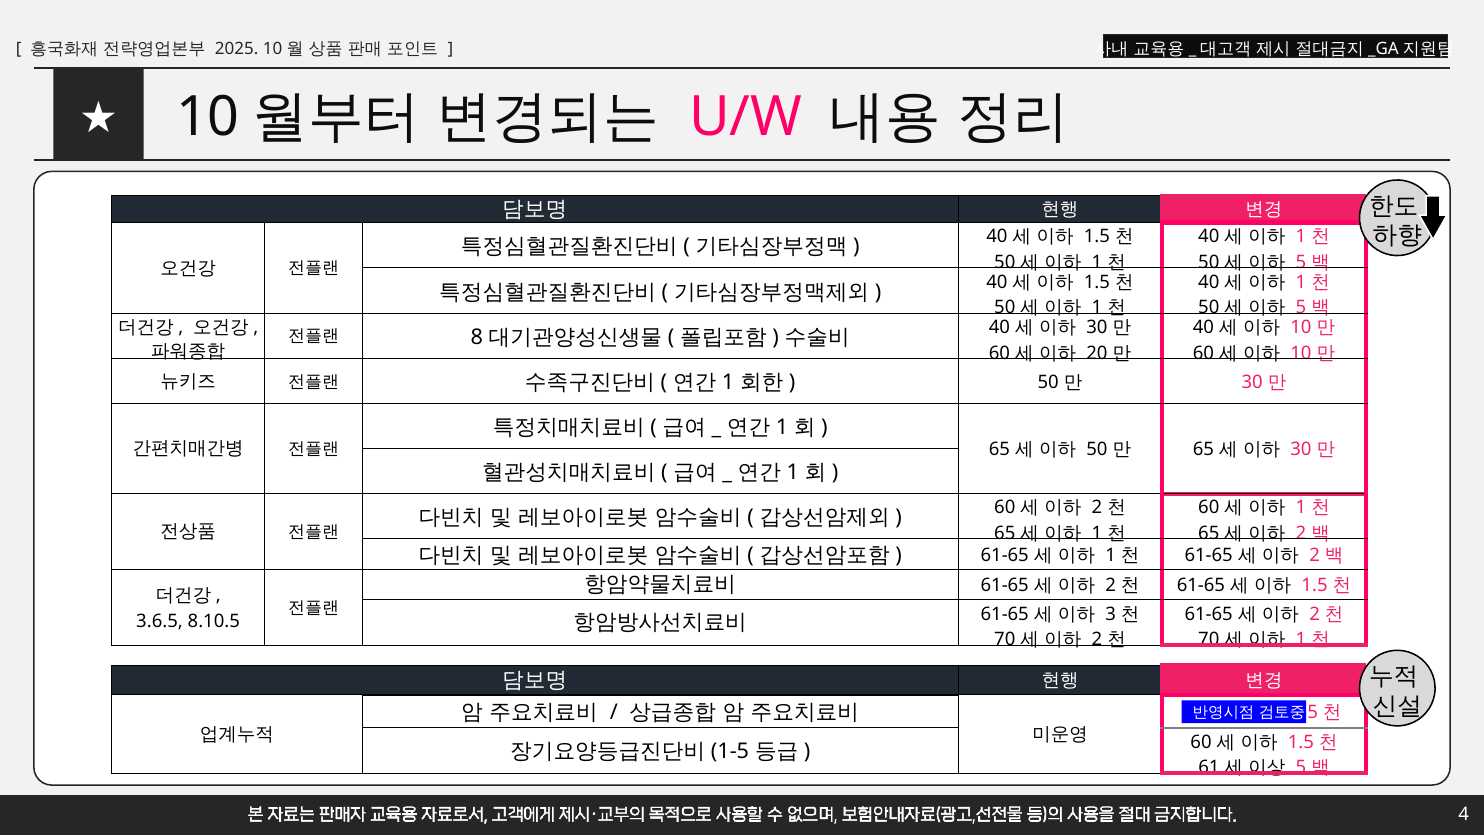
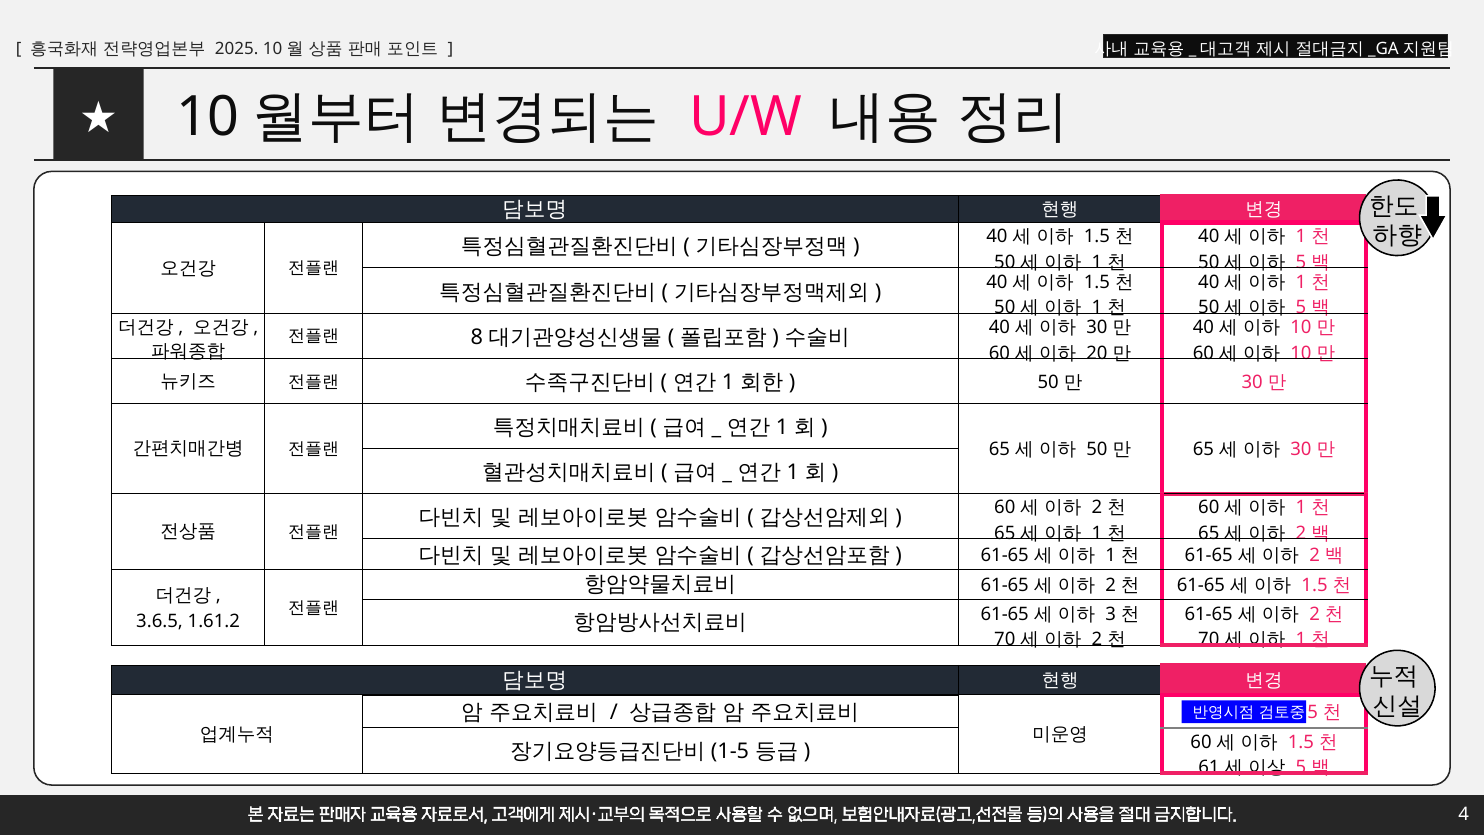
8.10.5: 8.10.5 -> 1.61.2
